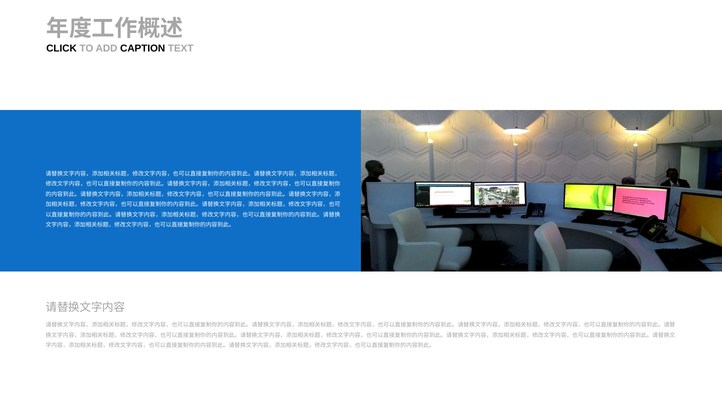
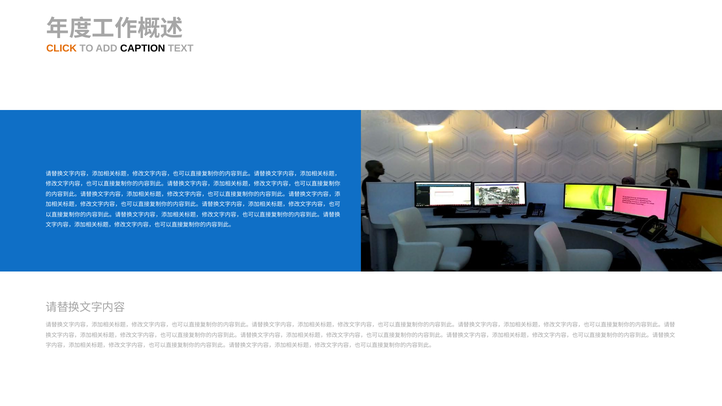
CLICK colour: black -> orange
